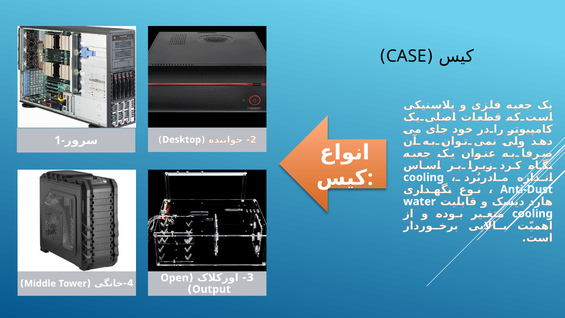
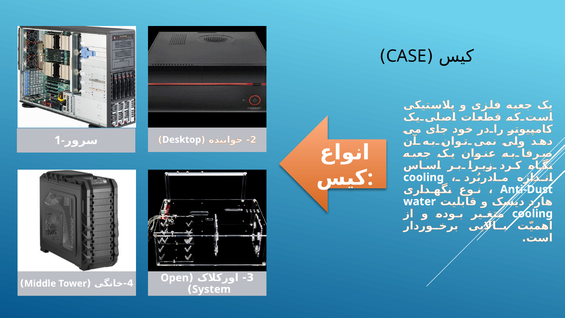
Output: Output -> System
